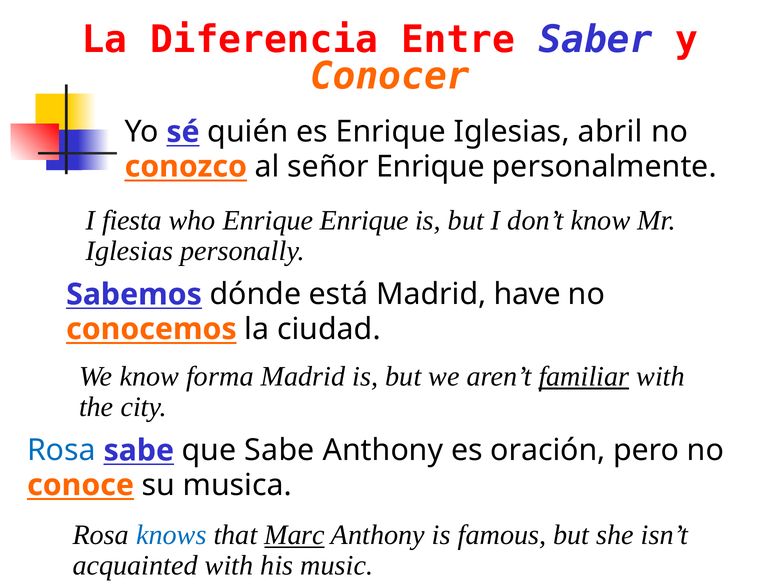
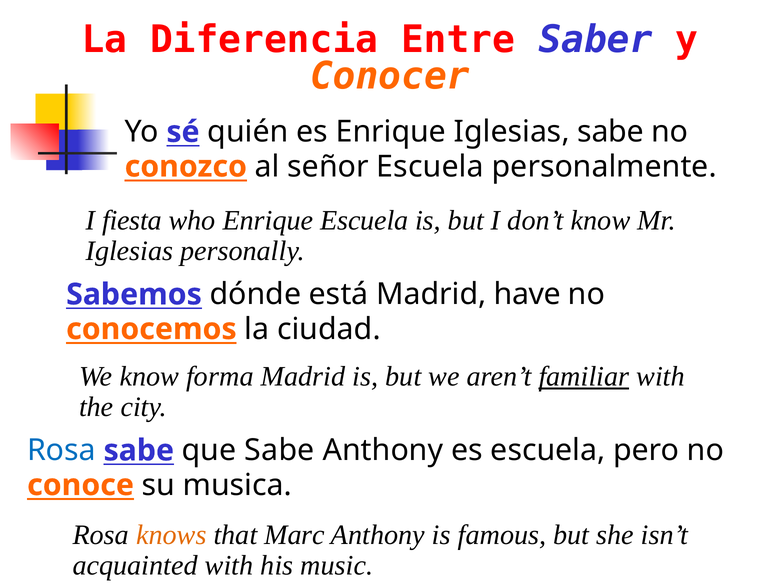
Iglesias abril: abril -> sabe
señor Enrique: Enrique -> Escuela
Enrique Enrique: Enrique -> Escuela
es oración: oración -> escuela
knows colour: blue -> orange
Marc underline: present -> none
